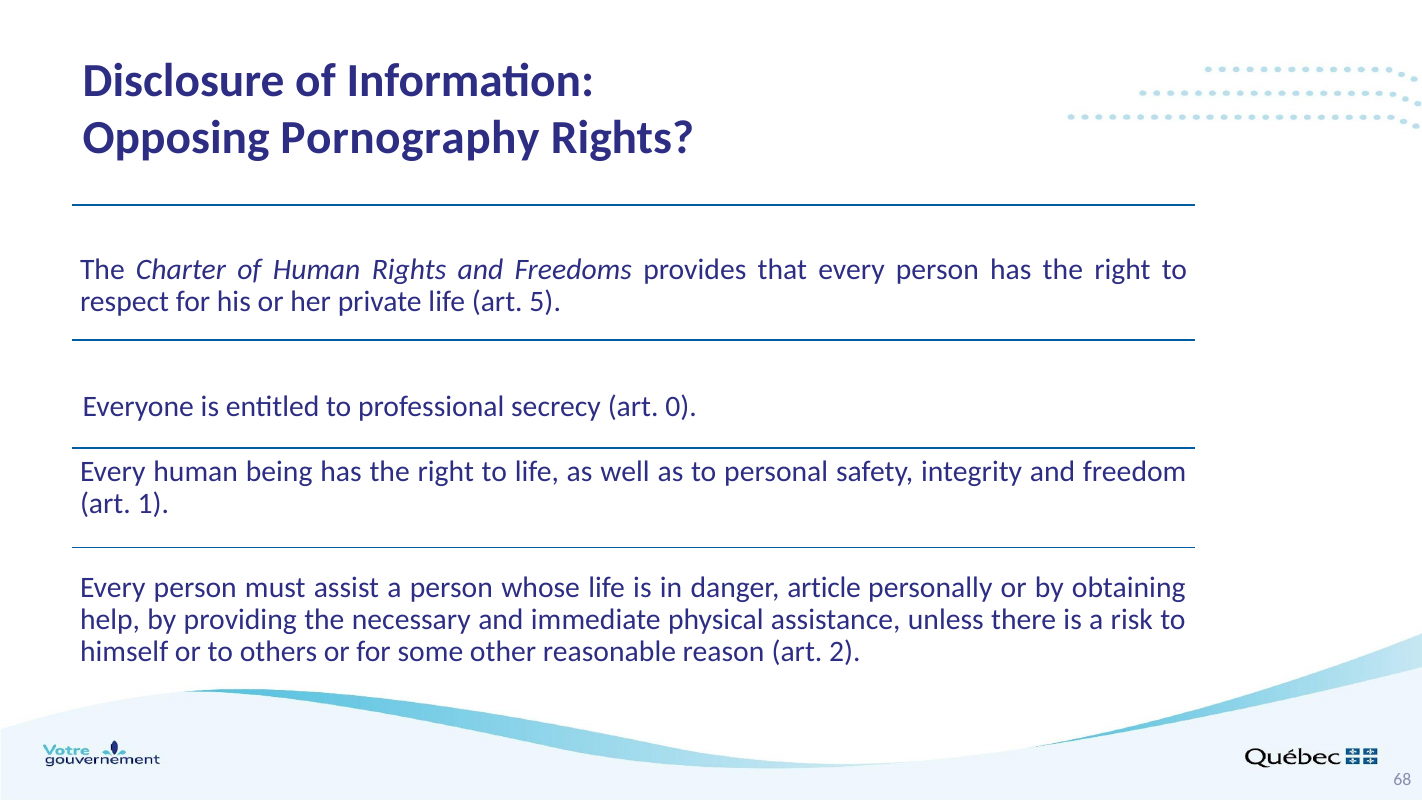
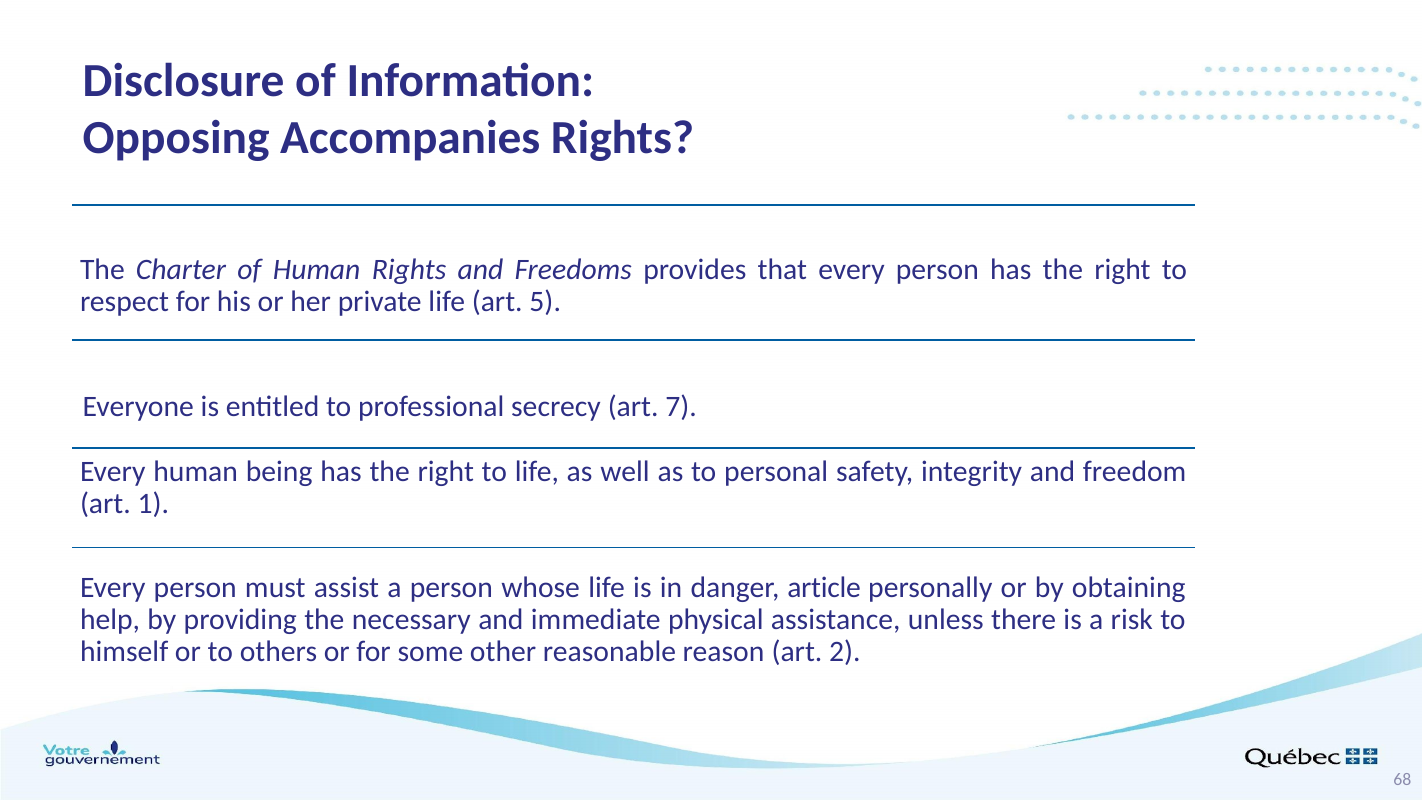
Pornography: Pornography -> Accompanies
0: 0 -> 7
